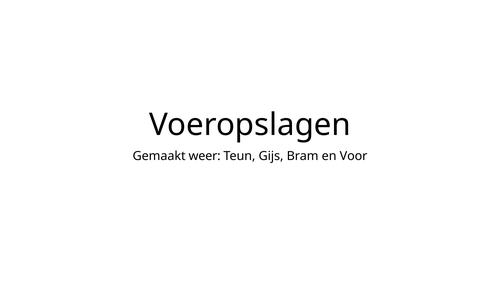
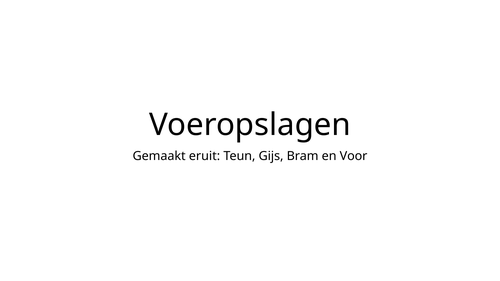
weer: weer -> eruit
